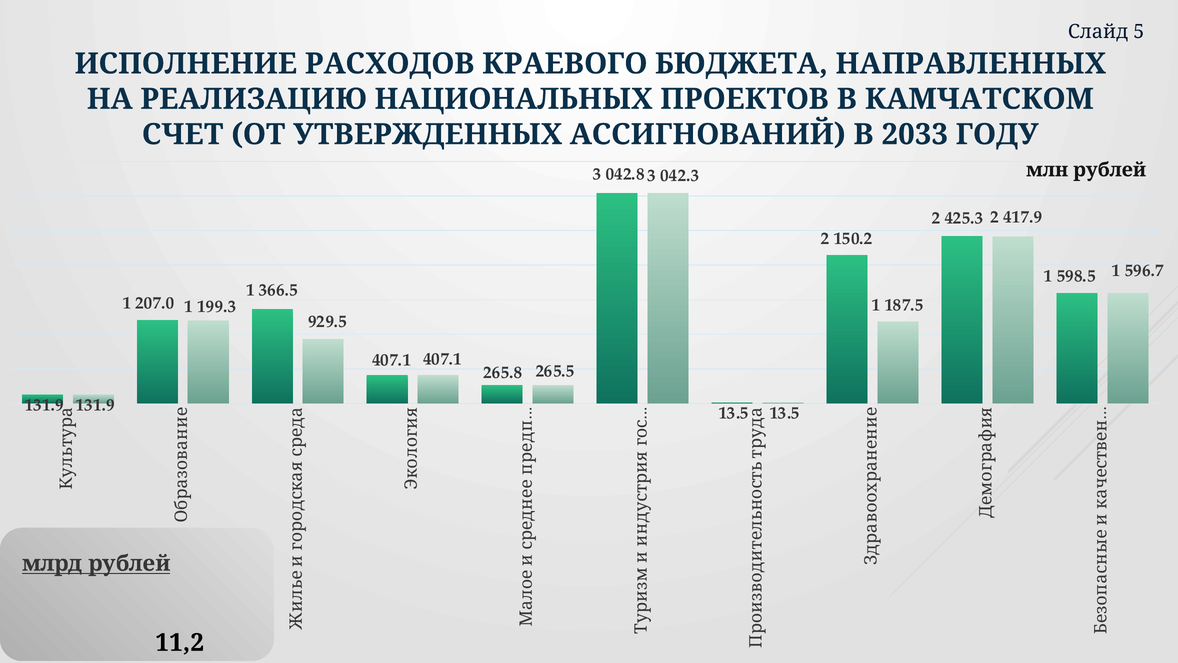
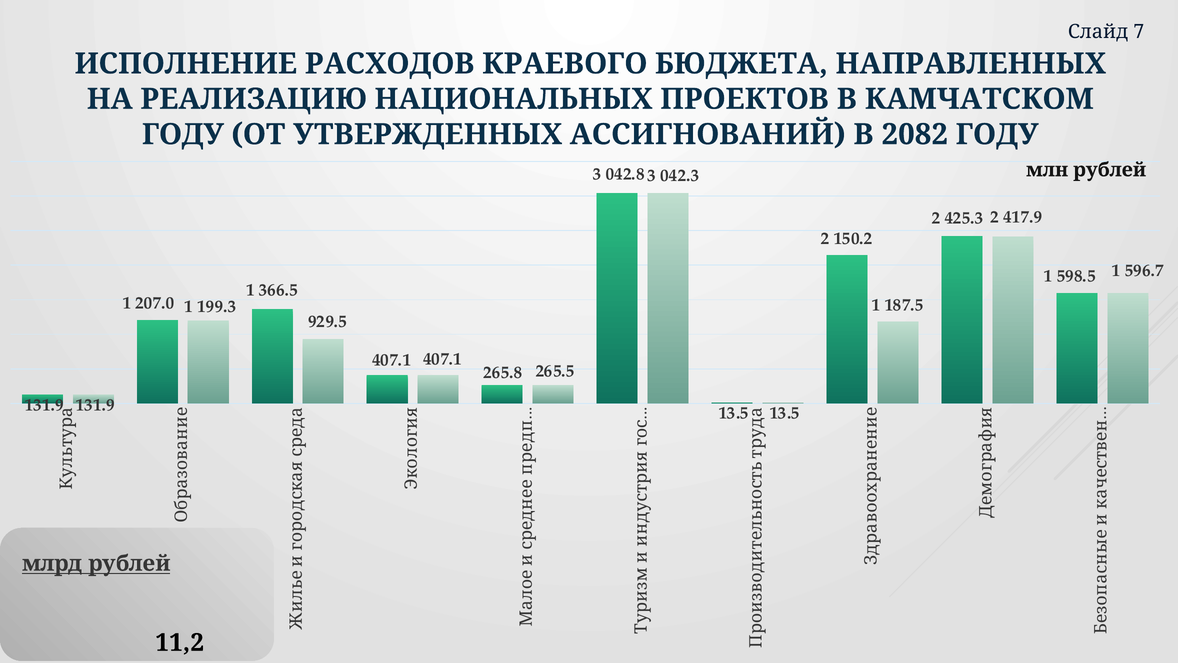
5: 5 -> 7
СЧЕТ at (183, 134): СЧЕТ -> ГОДУ
2033: 2033 -> 2082
